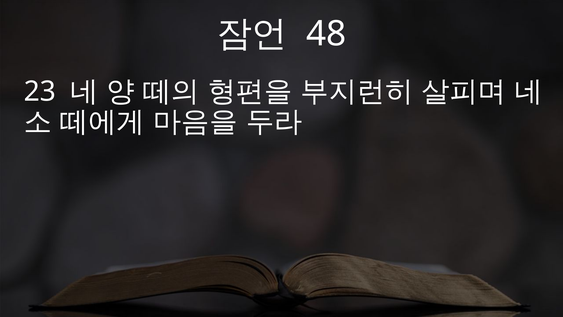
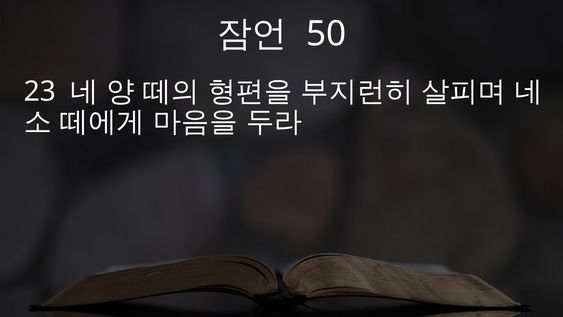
48: 48 -> 50
